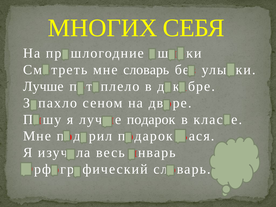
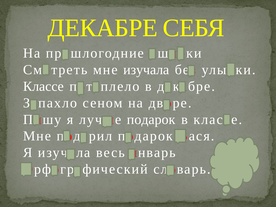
МНОГИХ at (103, 28): МНОГИХ -> ДЕКАБРЕ
мне словарь: словарь -> изучала
Лучше at (43, 86): Лучше -> Классе
